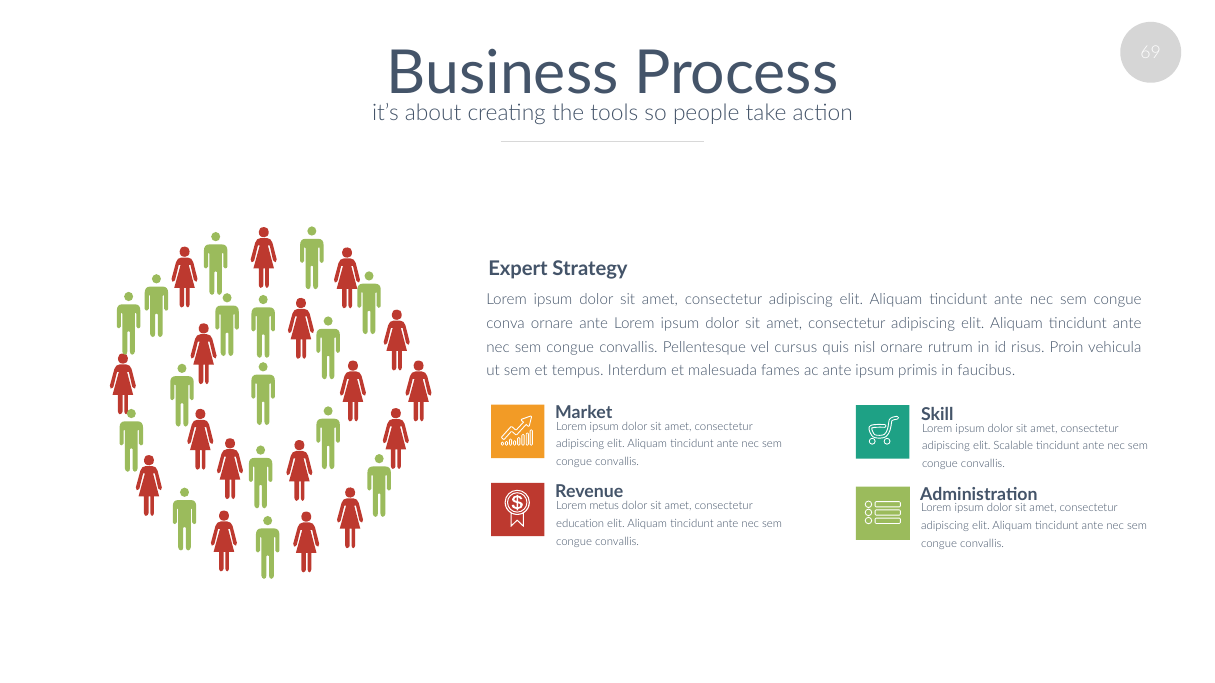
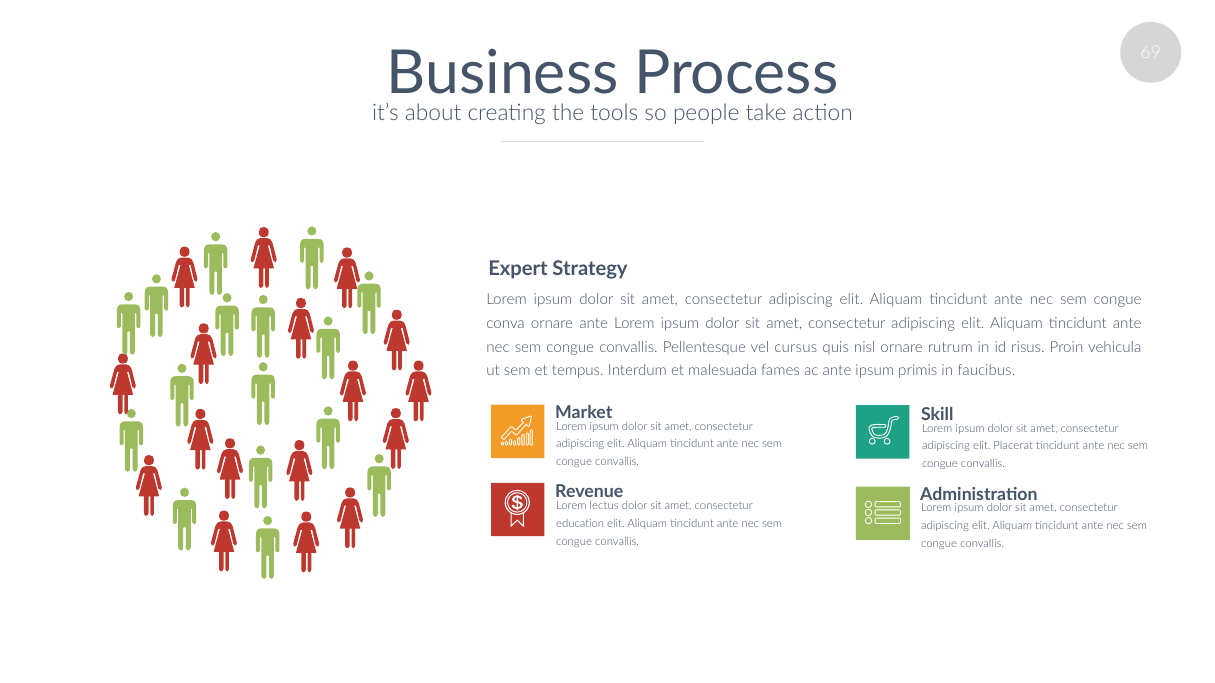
Scalable: Scalable -> Placerat
metus: metus -> lectus
